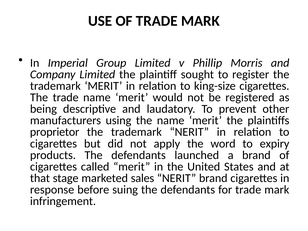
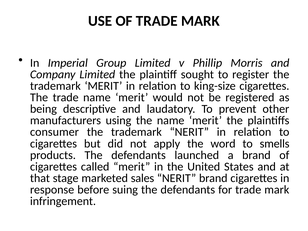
proprietor: proprietor -> consumer
expiry: expiry -> smells
